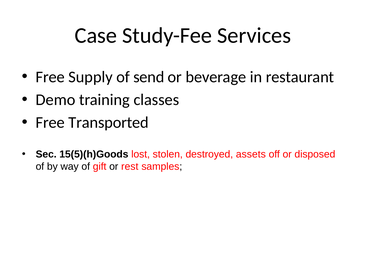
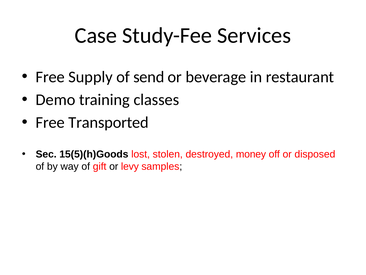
assets: assets -> money
rest: rest -> levy
